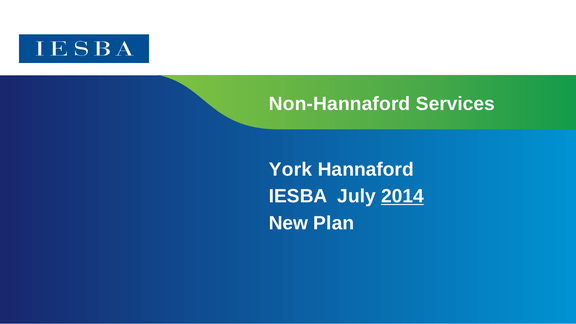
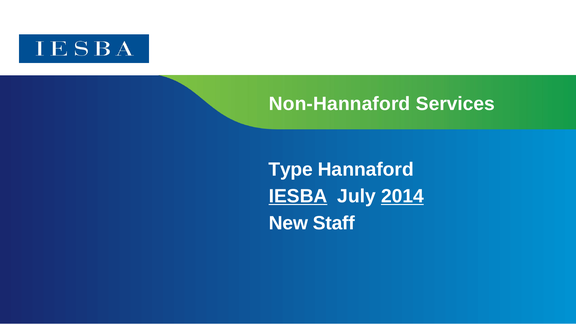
York: York -> Type
IESBA underline: none -> present
Plan: Plan -> Staff
